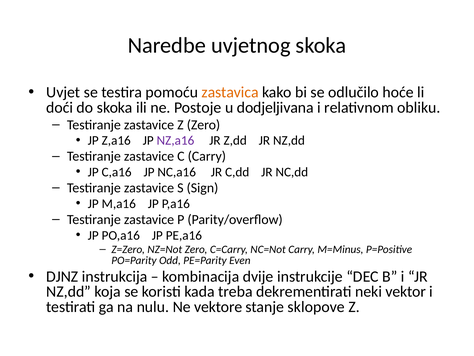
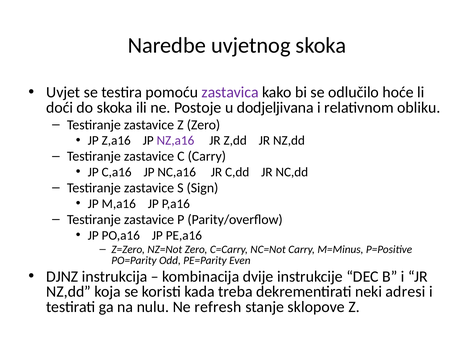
zastavica colour: orange -> purple
vektor: vektor -> adresi
vektore: vektore -> refresh
